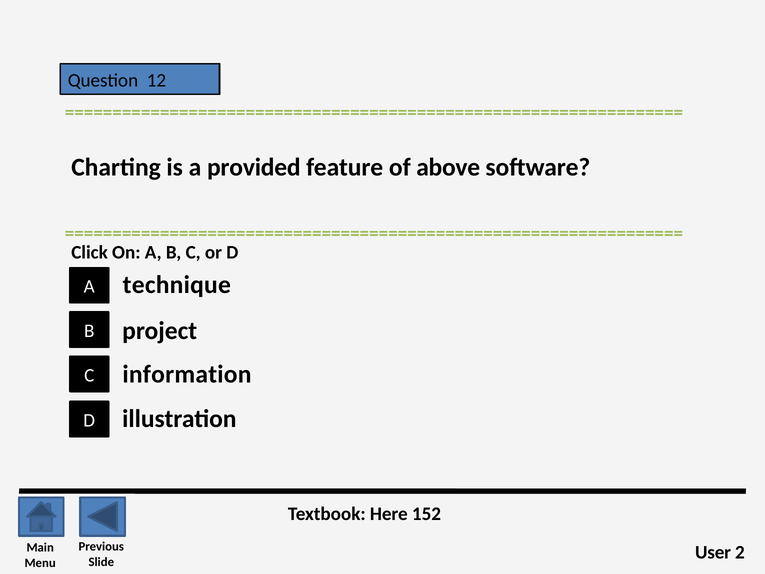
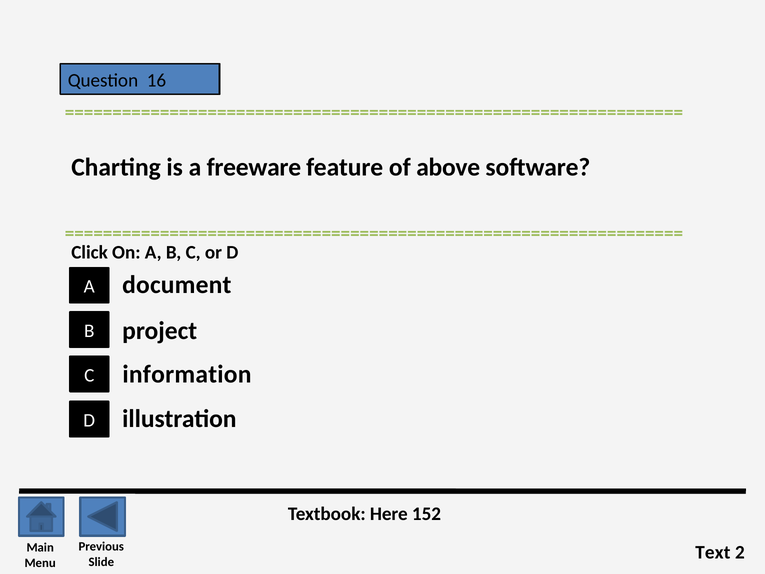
12: 12 -> 16
provided: provided -> freeware
technique: technique -> document
User: User -> Text
